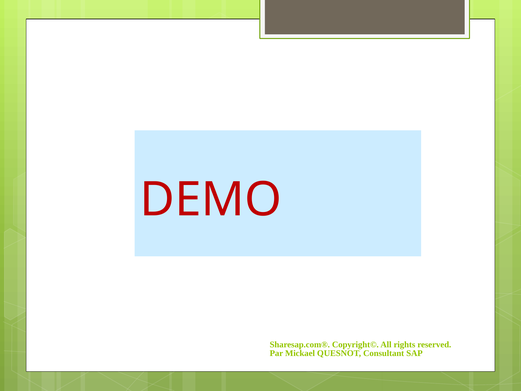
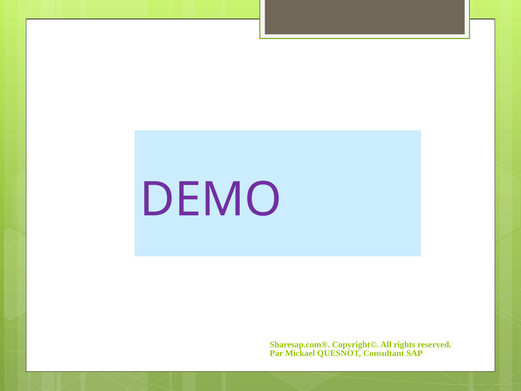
DEMO colour: red -> purple
